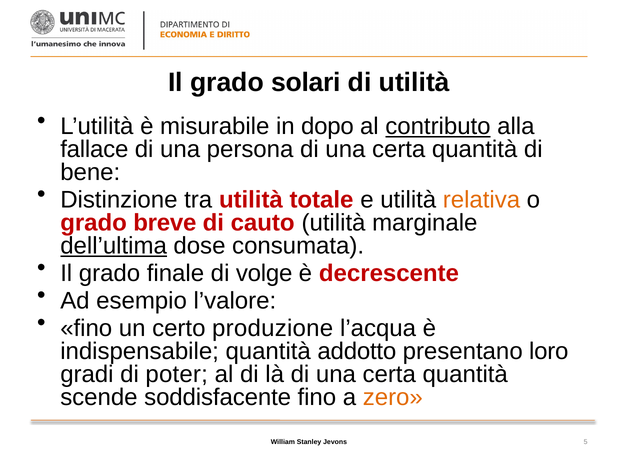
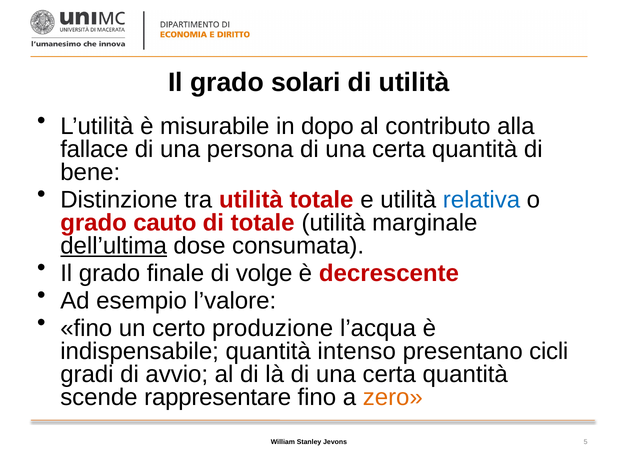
contributo underline: present -> none
relativa colour: orange -> blue
breve: breve -> cauto
di cauto: cauto -> totale
addotto: addotto -> intenso
loro: loro -> cicli
poter: poter -> avvio
soddisfacente: soddisfacente -> rappresentare
